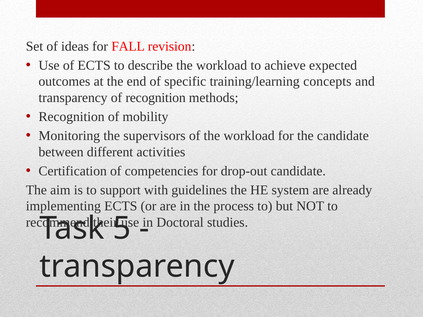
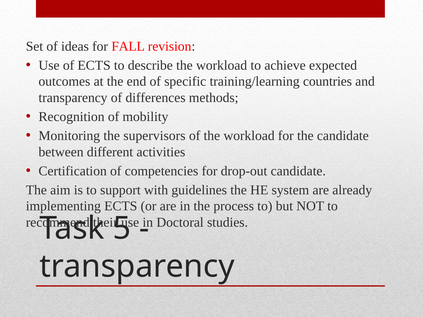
concepts: concepts -> countries
of recognition: recognition -> differences
